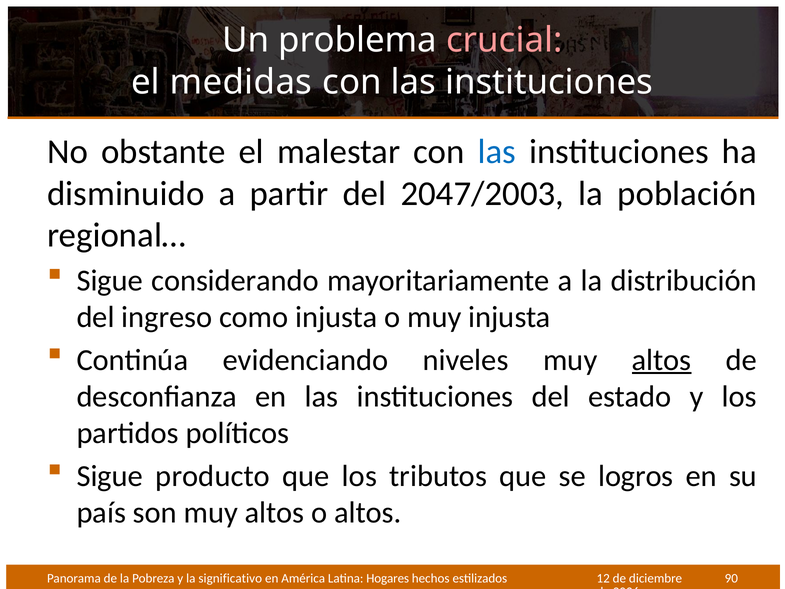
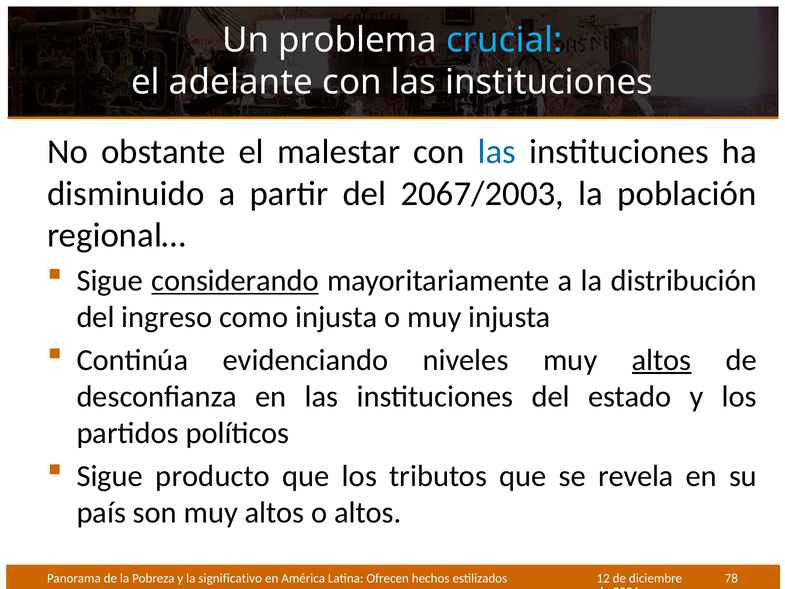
crucial colour: pink -> light blue
medidas: medidas -> adelante
2047/2003: 2047/2003 -> 2067/2003
considerando underline: none -> present
logros: logros -> revela
Hogares: Hogares -> Ofrecen
90: 90 -> 78
